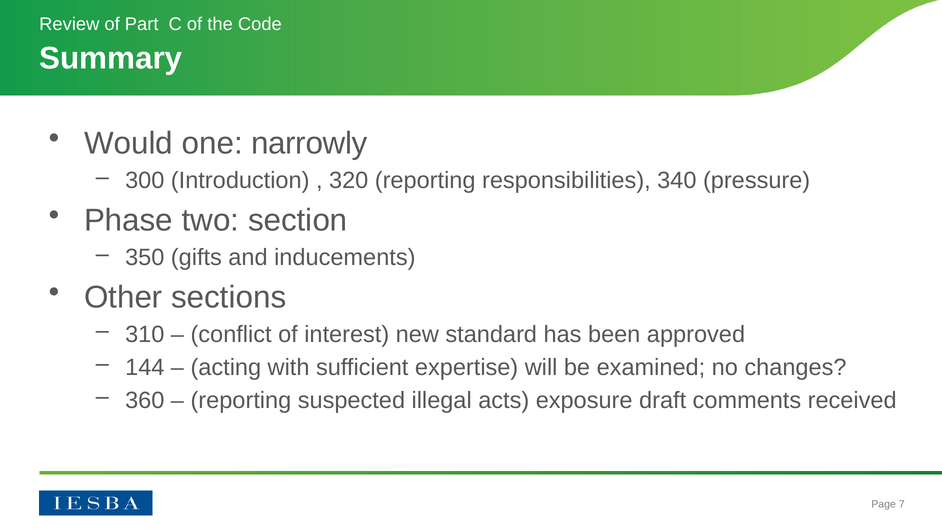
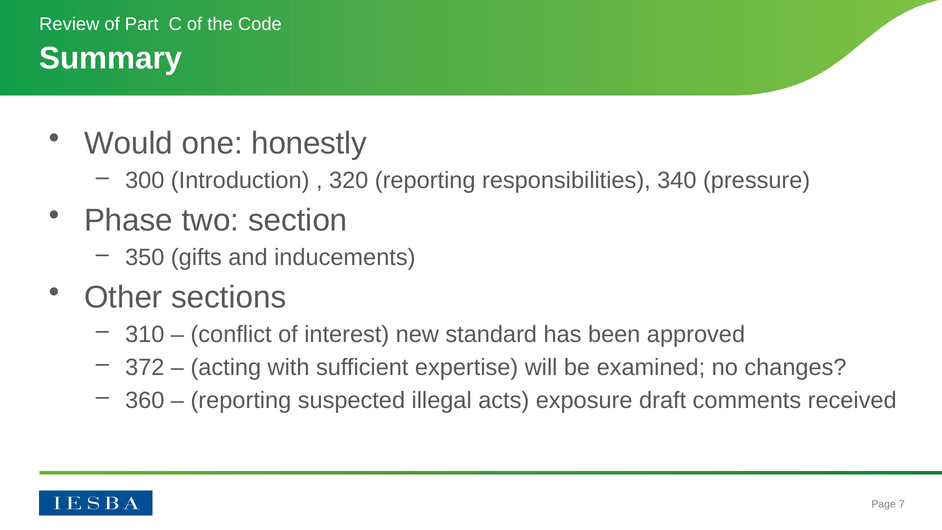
narrowly: narrowly -> honestly
144: 144 -> 372
